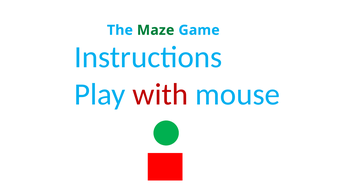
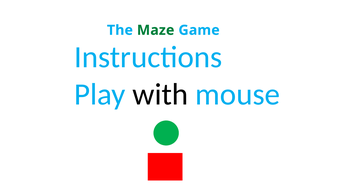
with colour: red -> black
